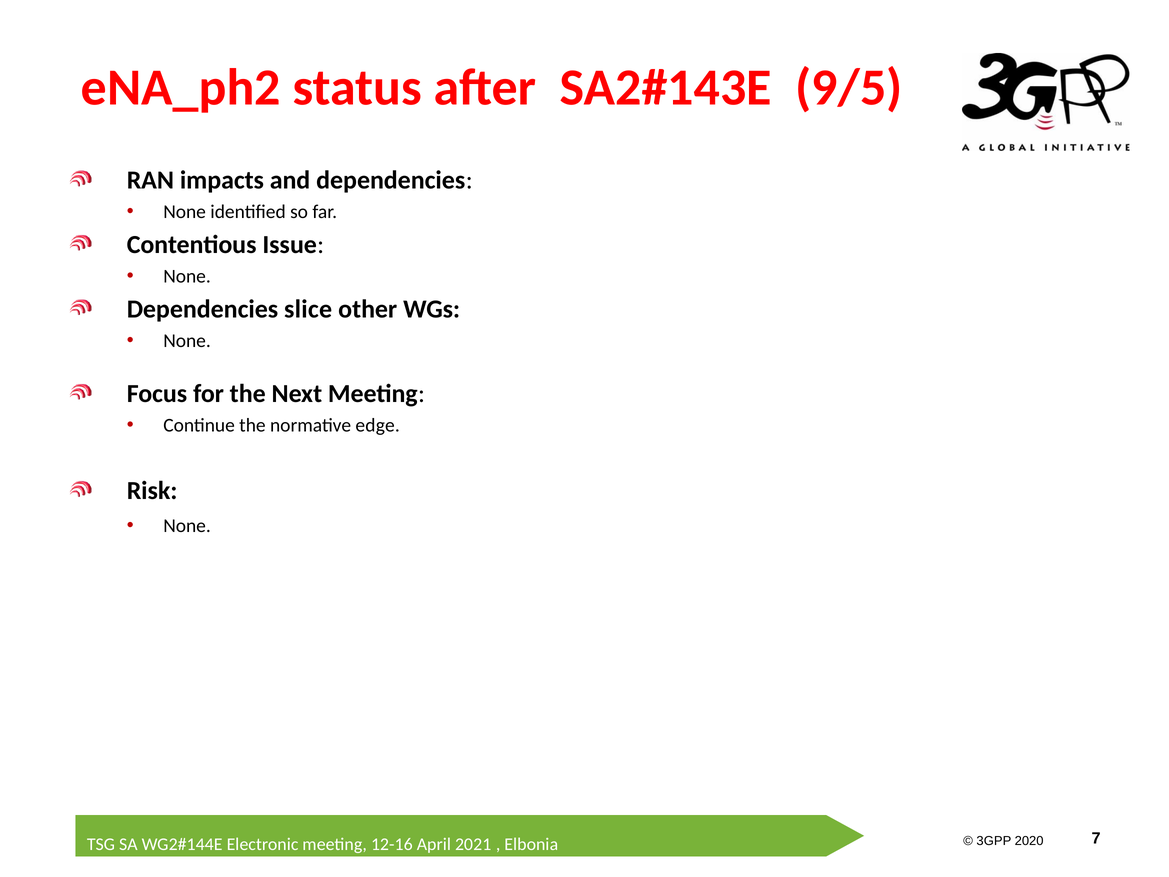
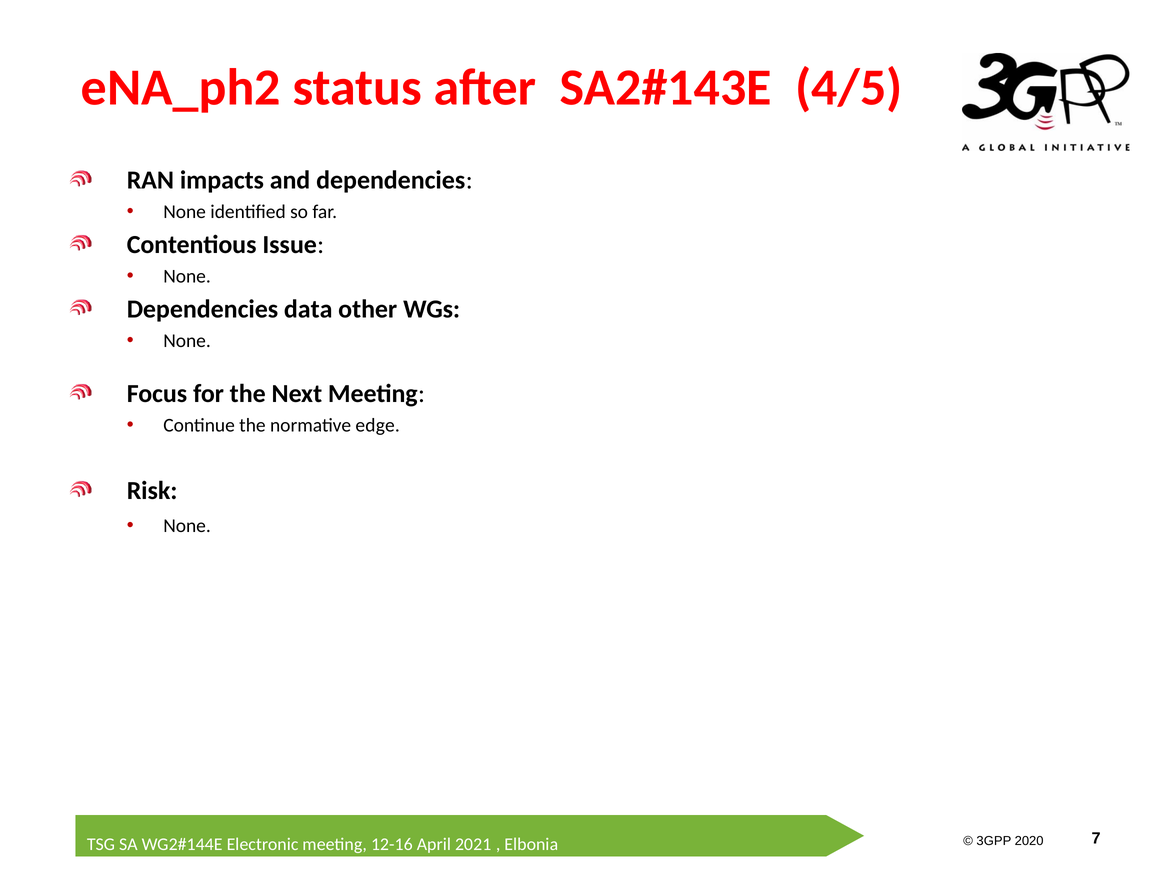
9/5: 9/5 -> 4/5
slice: slice -> data
